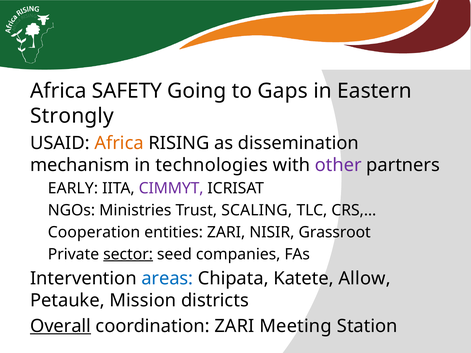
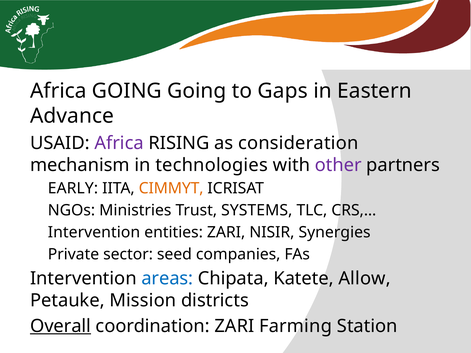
Africa SAFETY: SAFETY -> GOING
Strongly: Strongly -> Advance
Africa at (119, 143) colour: orange -> purple
dissemination: dissemination -> consideration
CIMMYT colour: purple -> orange
SCALING: SCALING -> SYSTEMS
Cooperation at (94, 232): Cooperation -> Intervention
Grassroot: Grassroot -> Synergies
sector underline: present -> none
Meeting: Meeting -> Farming
